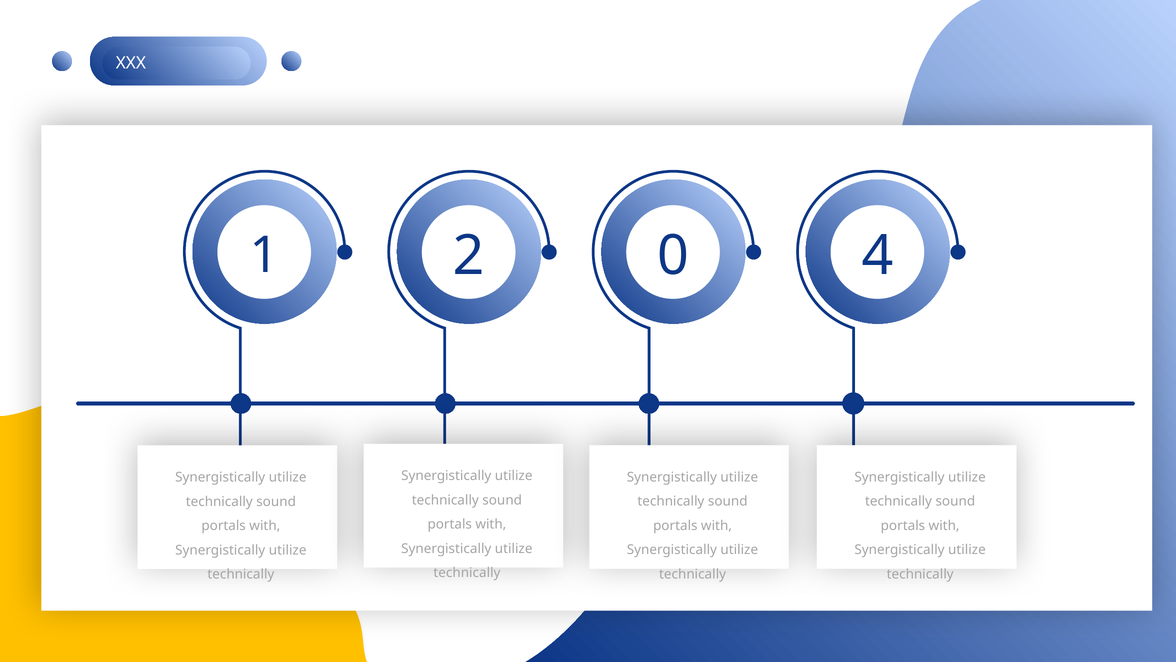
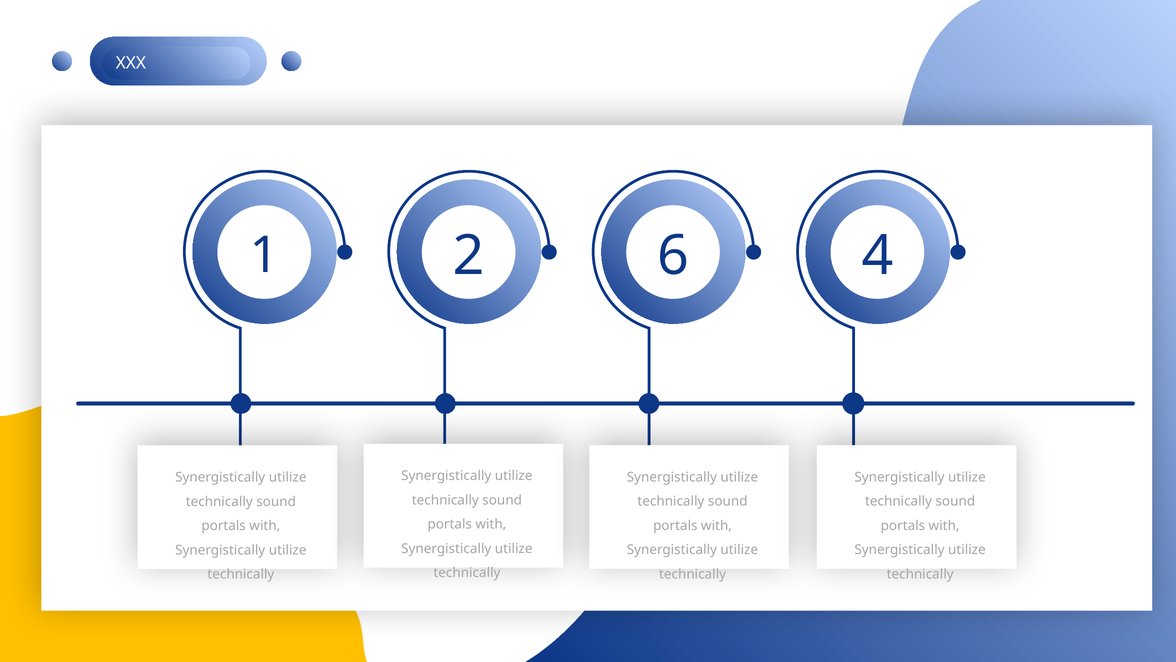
0: 0 -> 6
